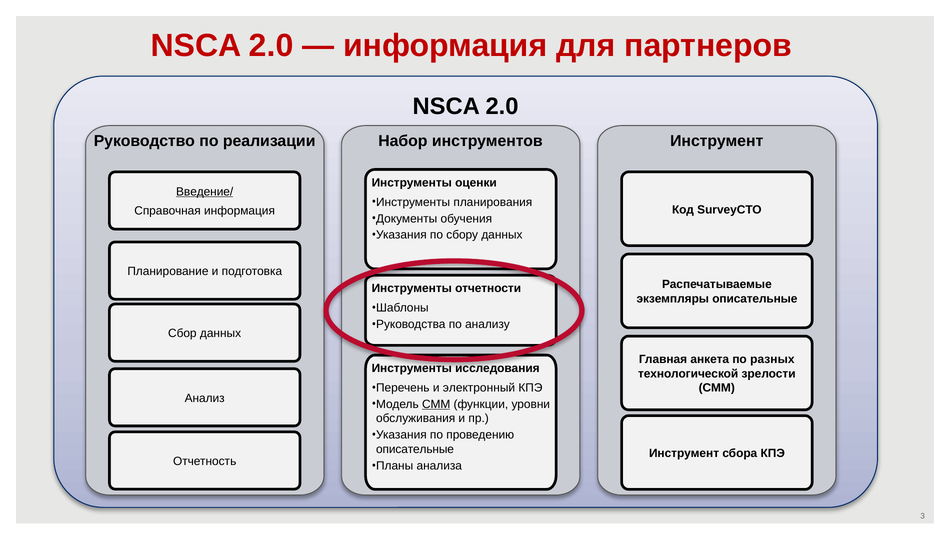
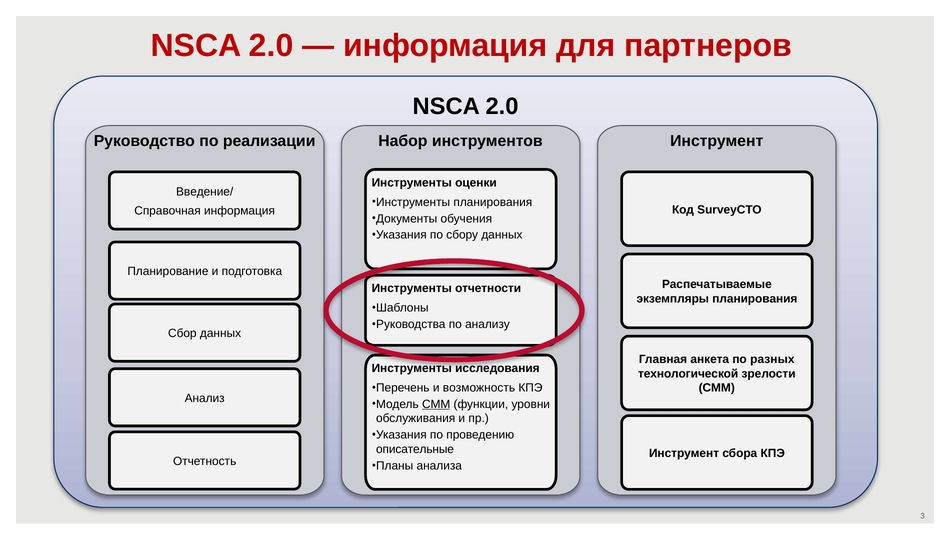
Введение/ underline: present -> none
экземпляры описательные: описательные -> планирования
электронный: электронный -> возможность
